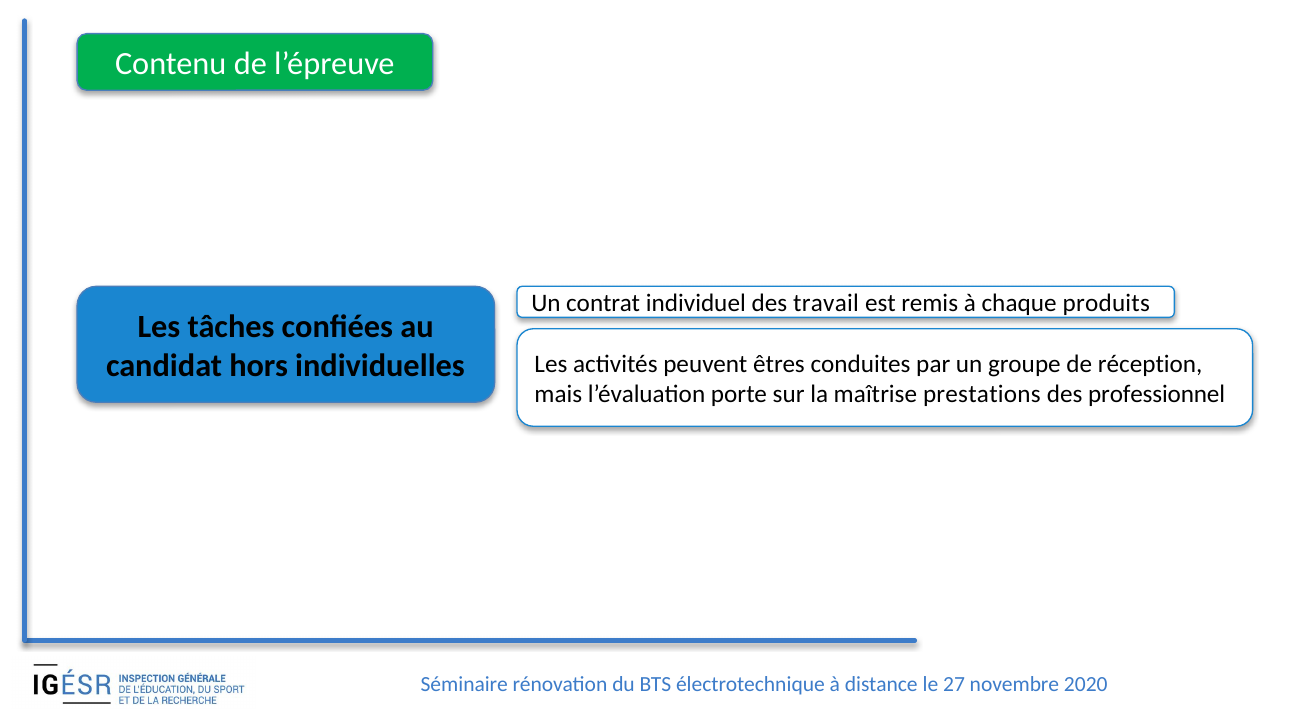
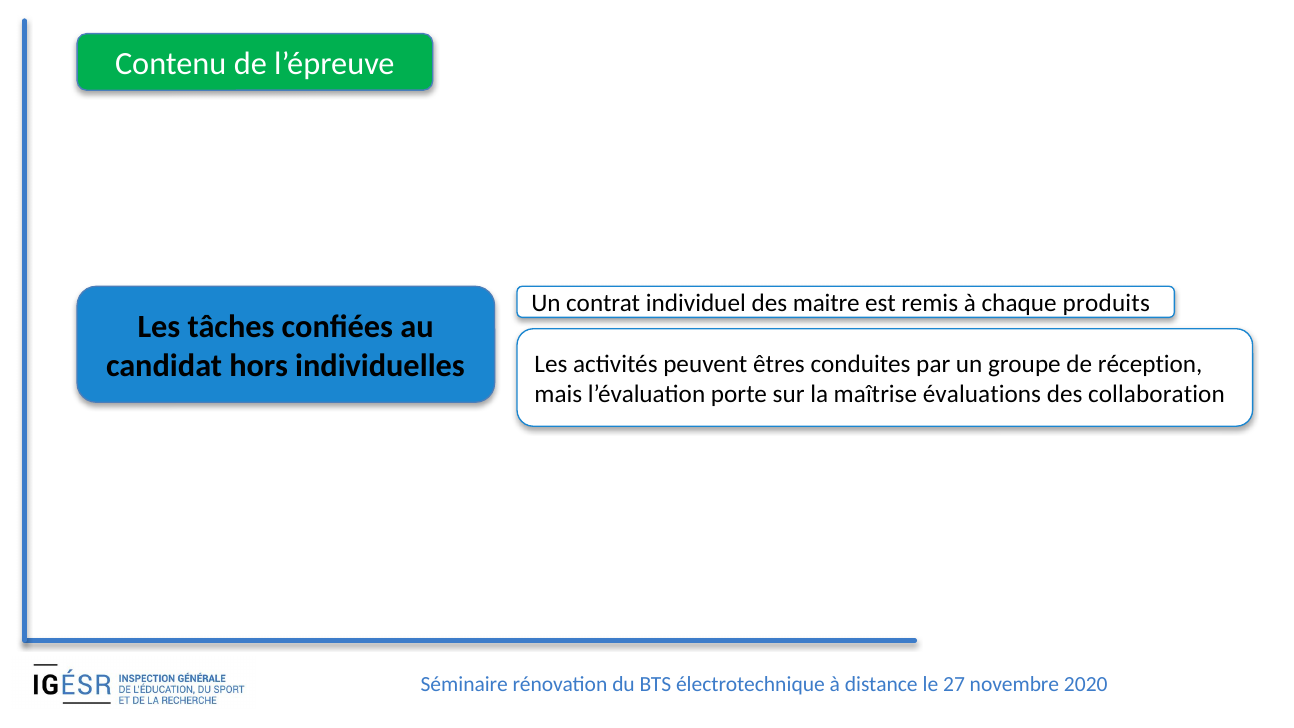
travail: travail -> maitre
prestations: prestations -> évaluations
professionnel: professionnel -> collaboration
